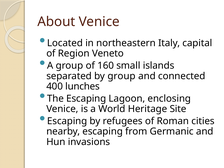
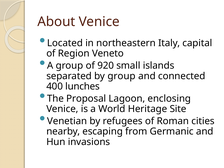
160: 160 -> 920
The Escaping: Escaping -> Proposal
Escaping at (67, 121): Escaping -> Venetian
